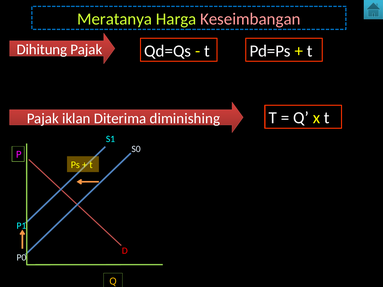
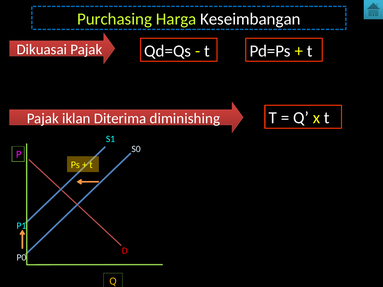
Meratanya: Meratanya -> Purchasing
Keseimbangan colour: pink -> white
Dihitung: Dihitung -> Dikuasai
